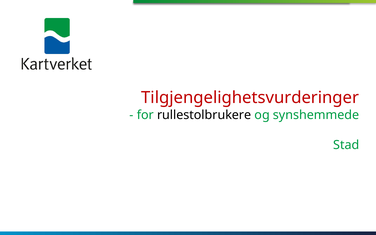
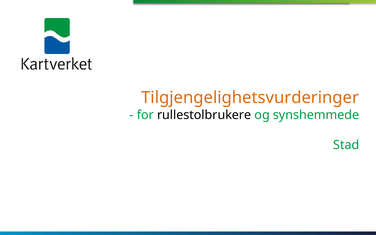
Tilgjengelighetsvurderinger colour: red -> orange
